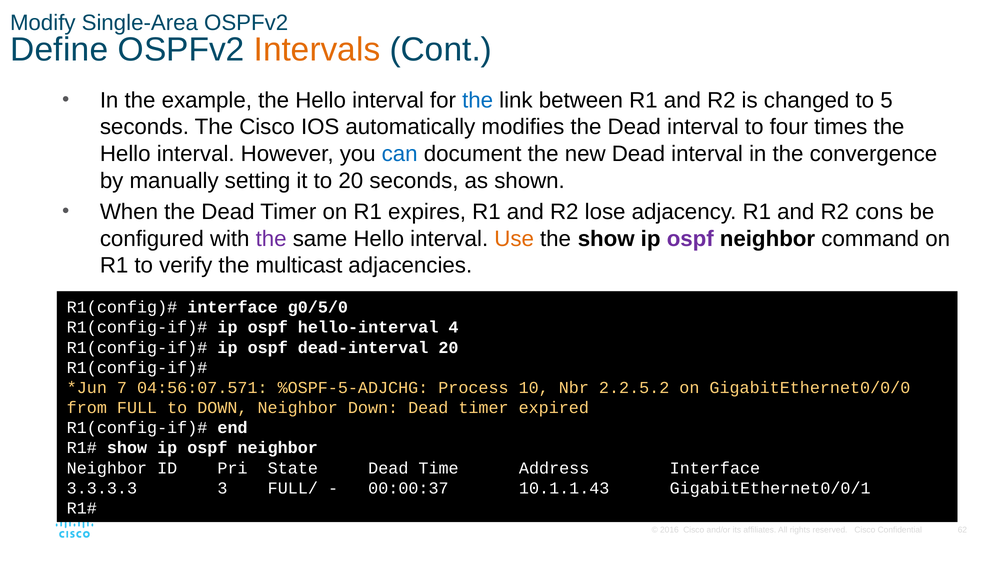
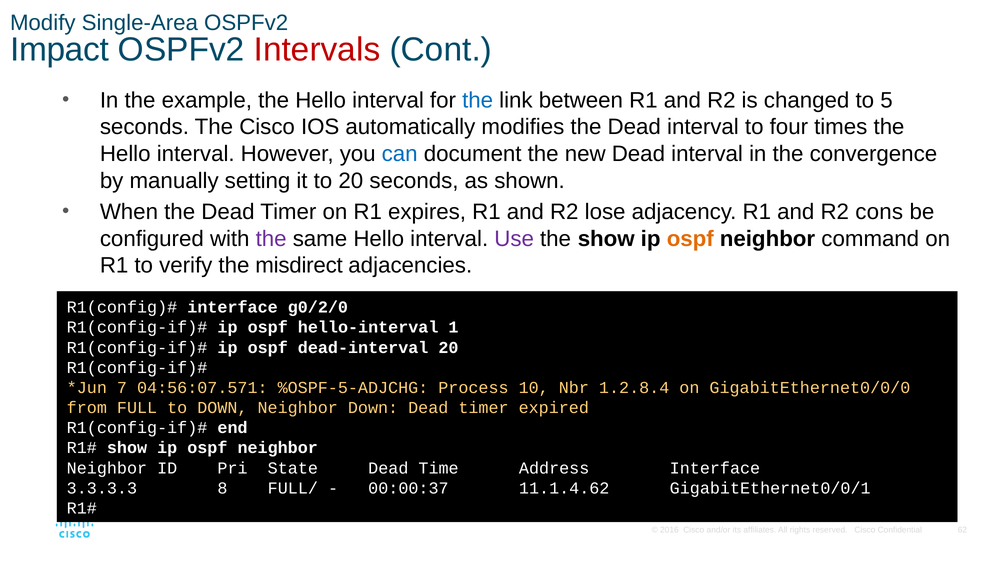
Define: Define -> Impact
Intervals colour: orange -> red
Use colour: orange -> purple
ospf at (690, 239) colour: purple -> orange
multicast: multicast -> misdirect
g0/5/0: g0/5/0 -> g0/2/0
4: 4 -> 1
2.2.5.2: 2.2.5.2 -> 1.2.8.4
3: 3 -> 8
10.1.1.43: 10.1.1.43 -> 11.1.4.62
